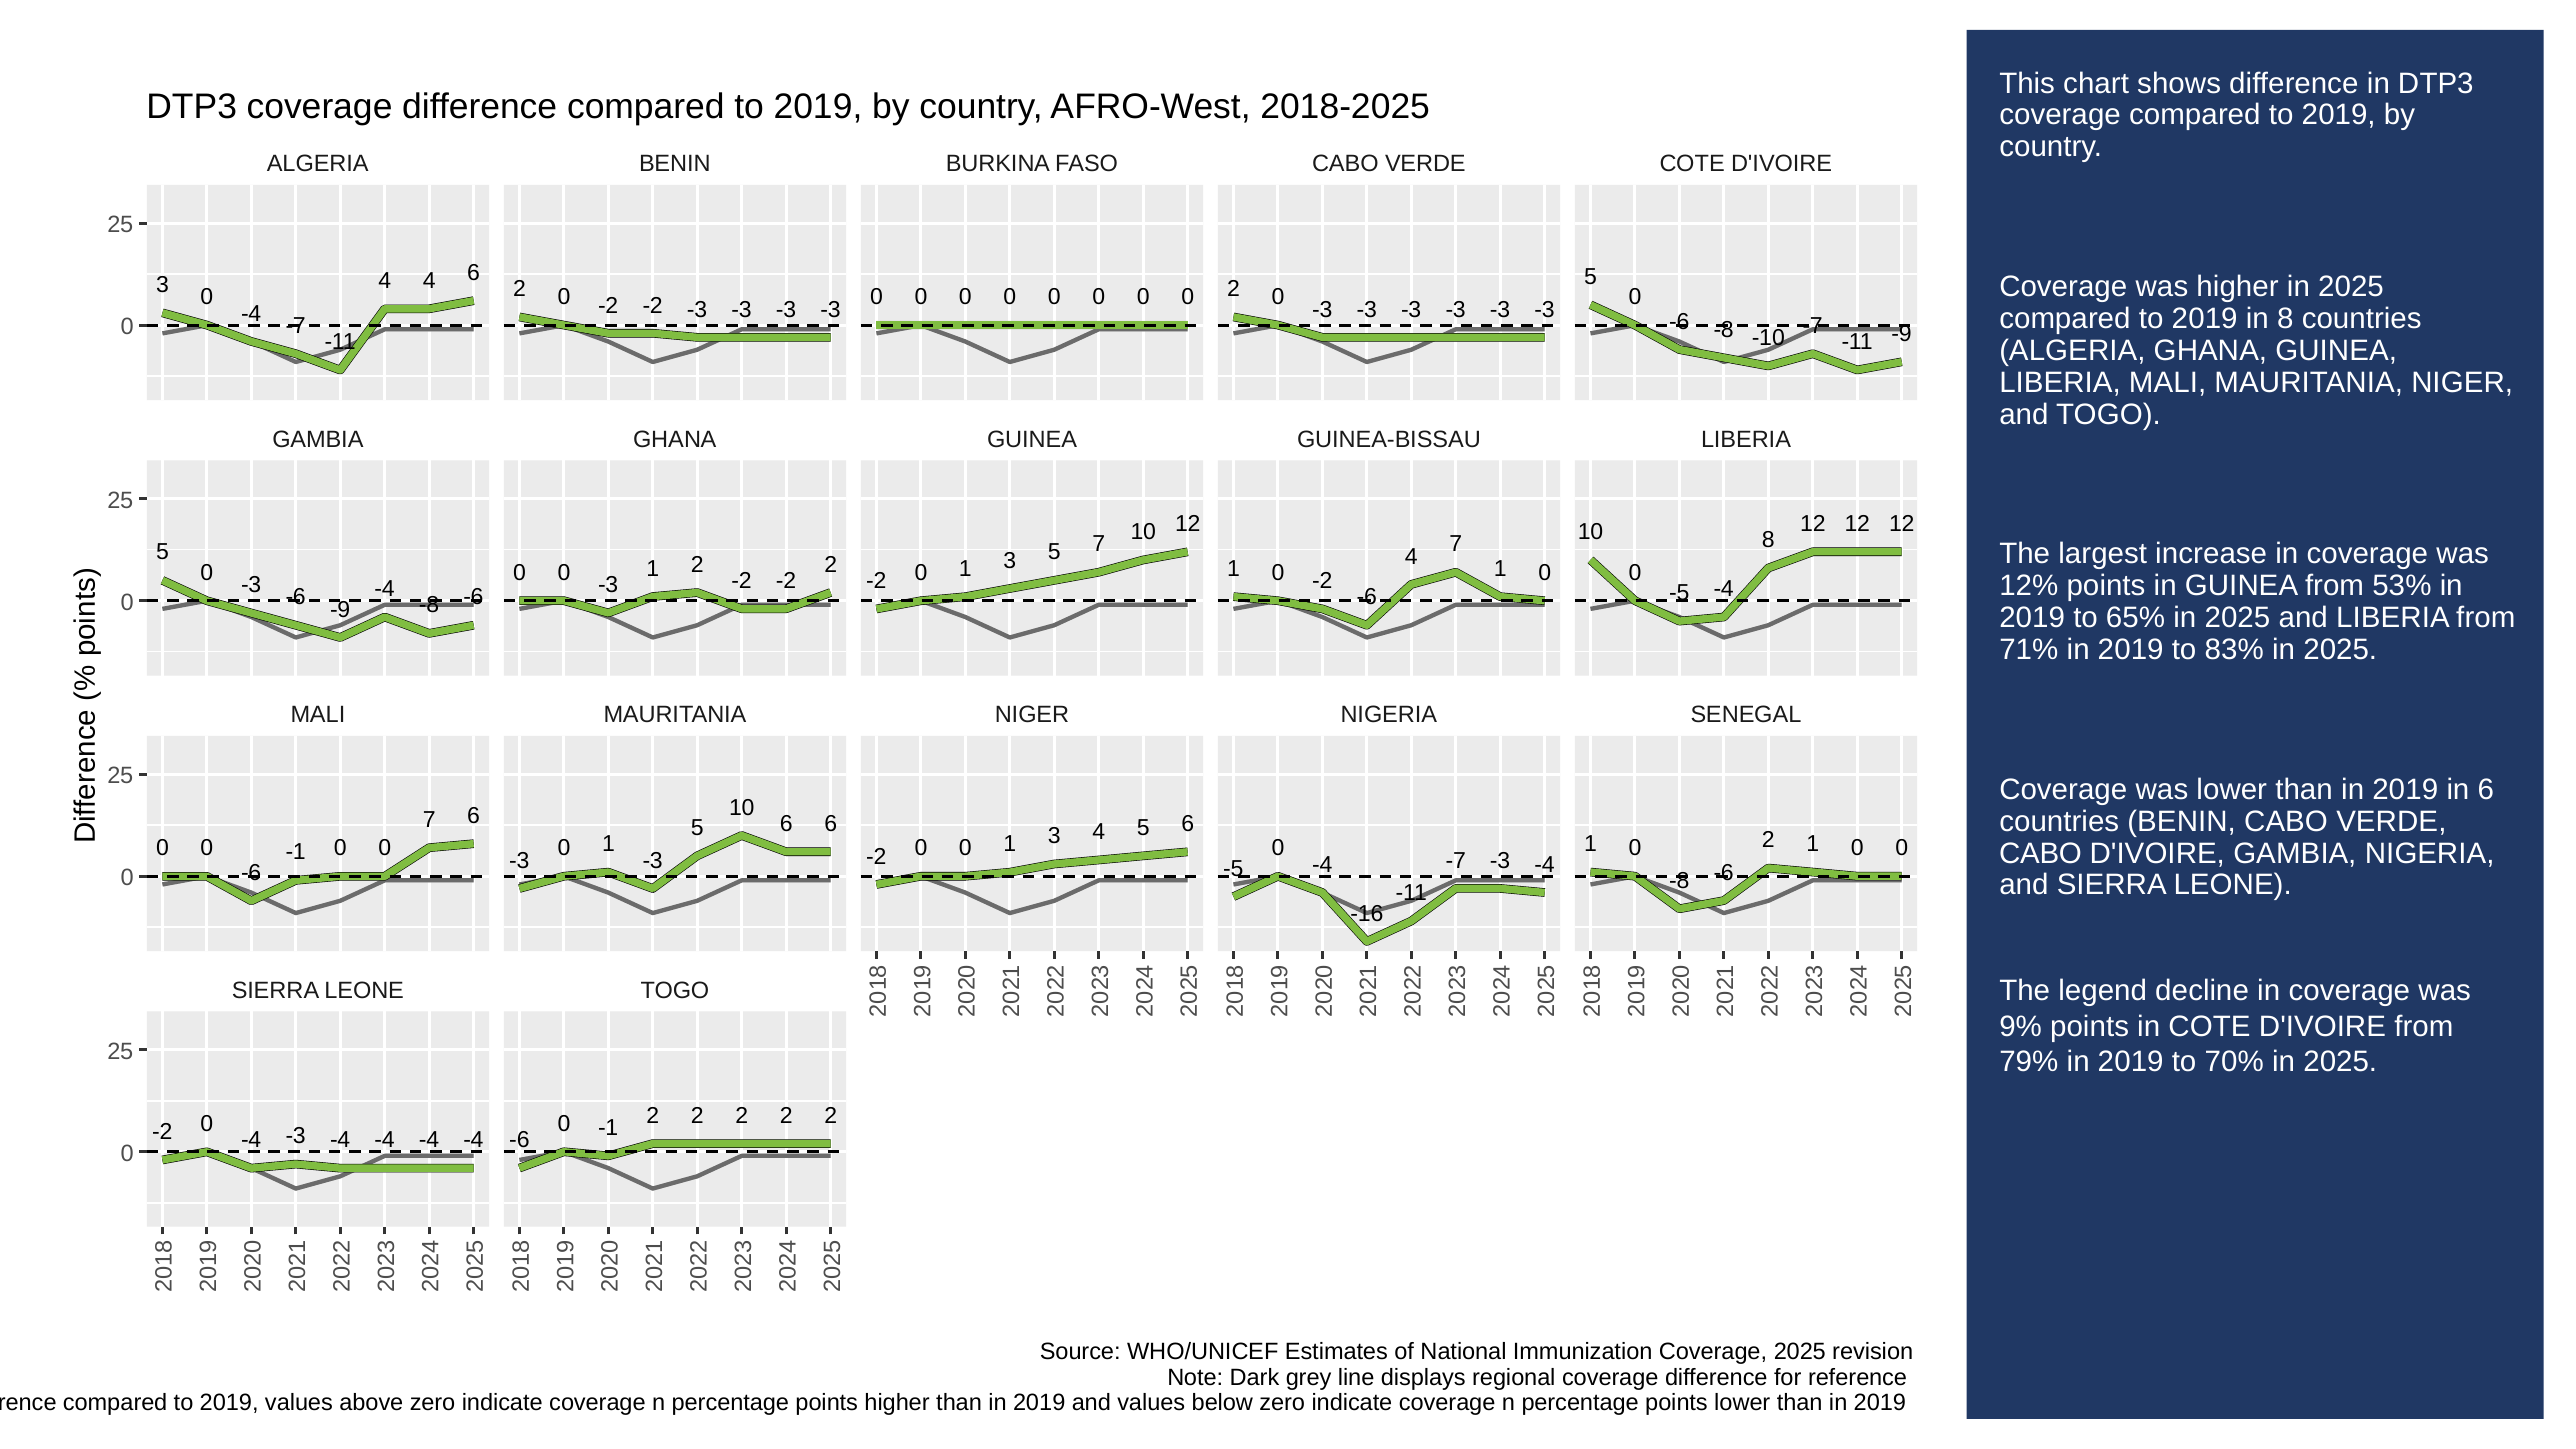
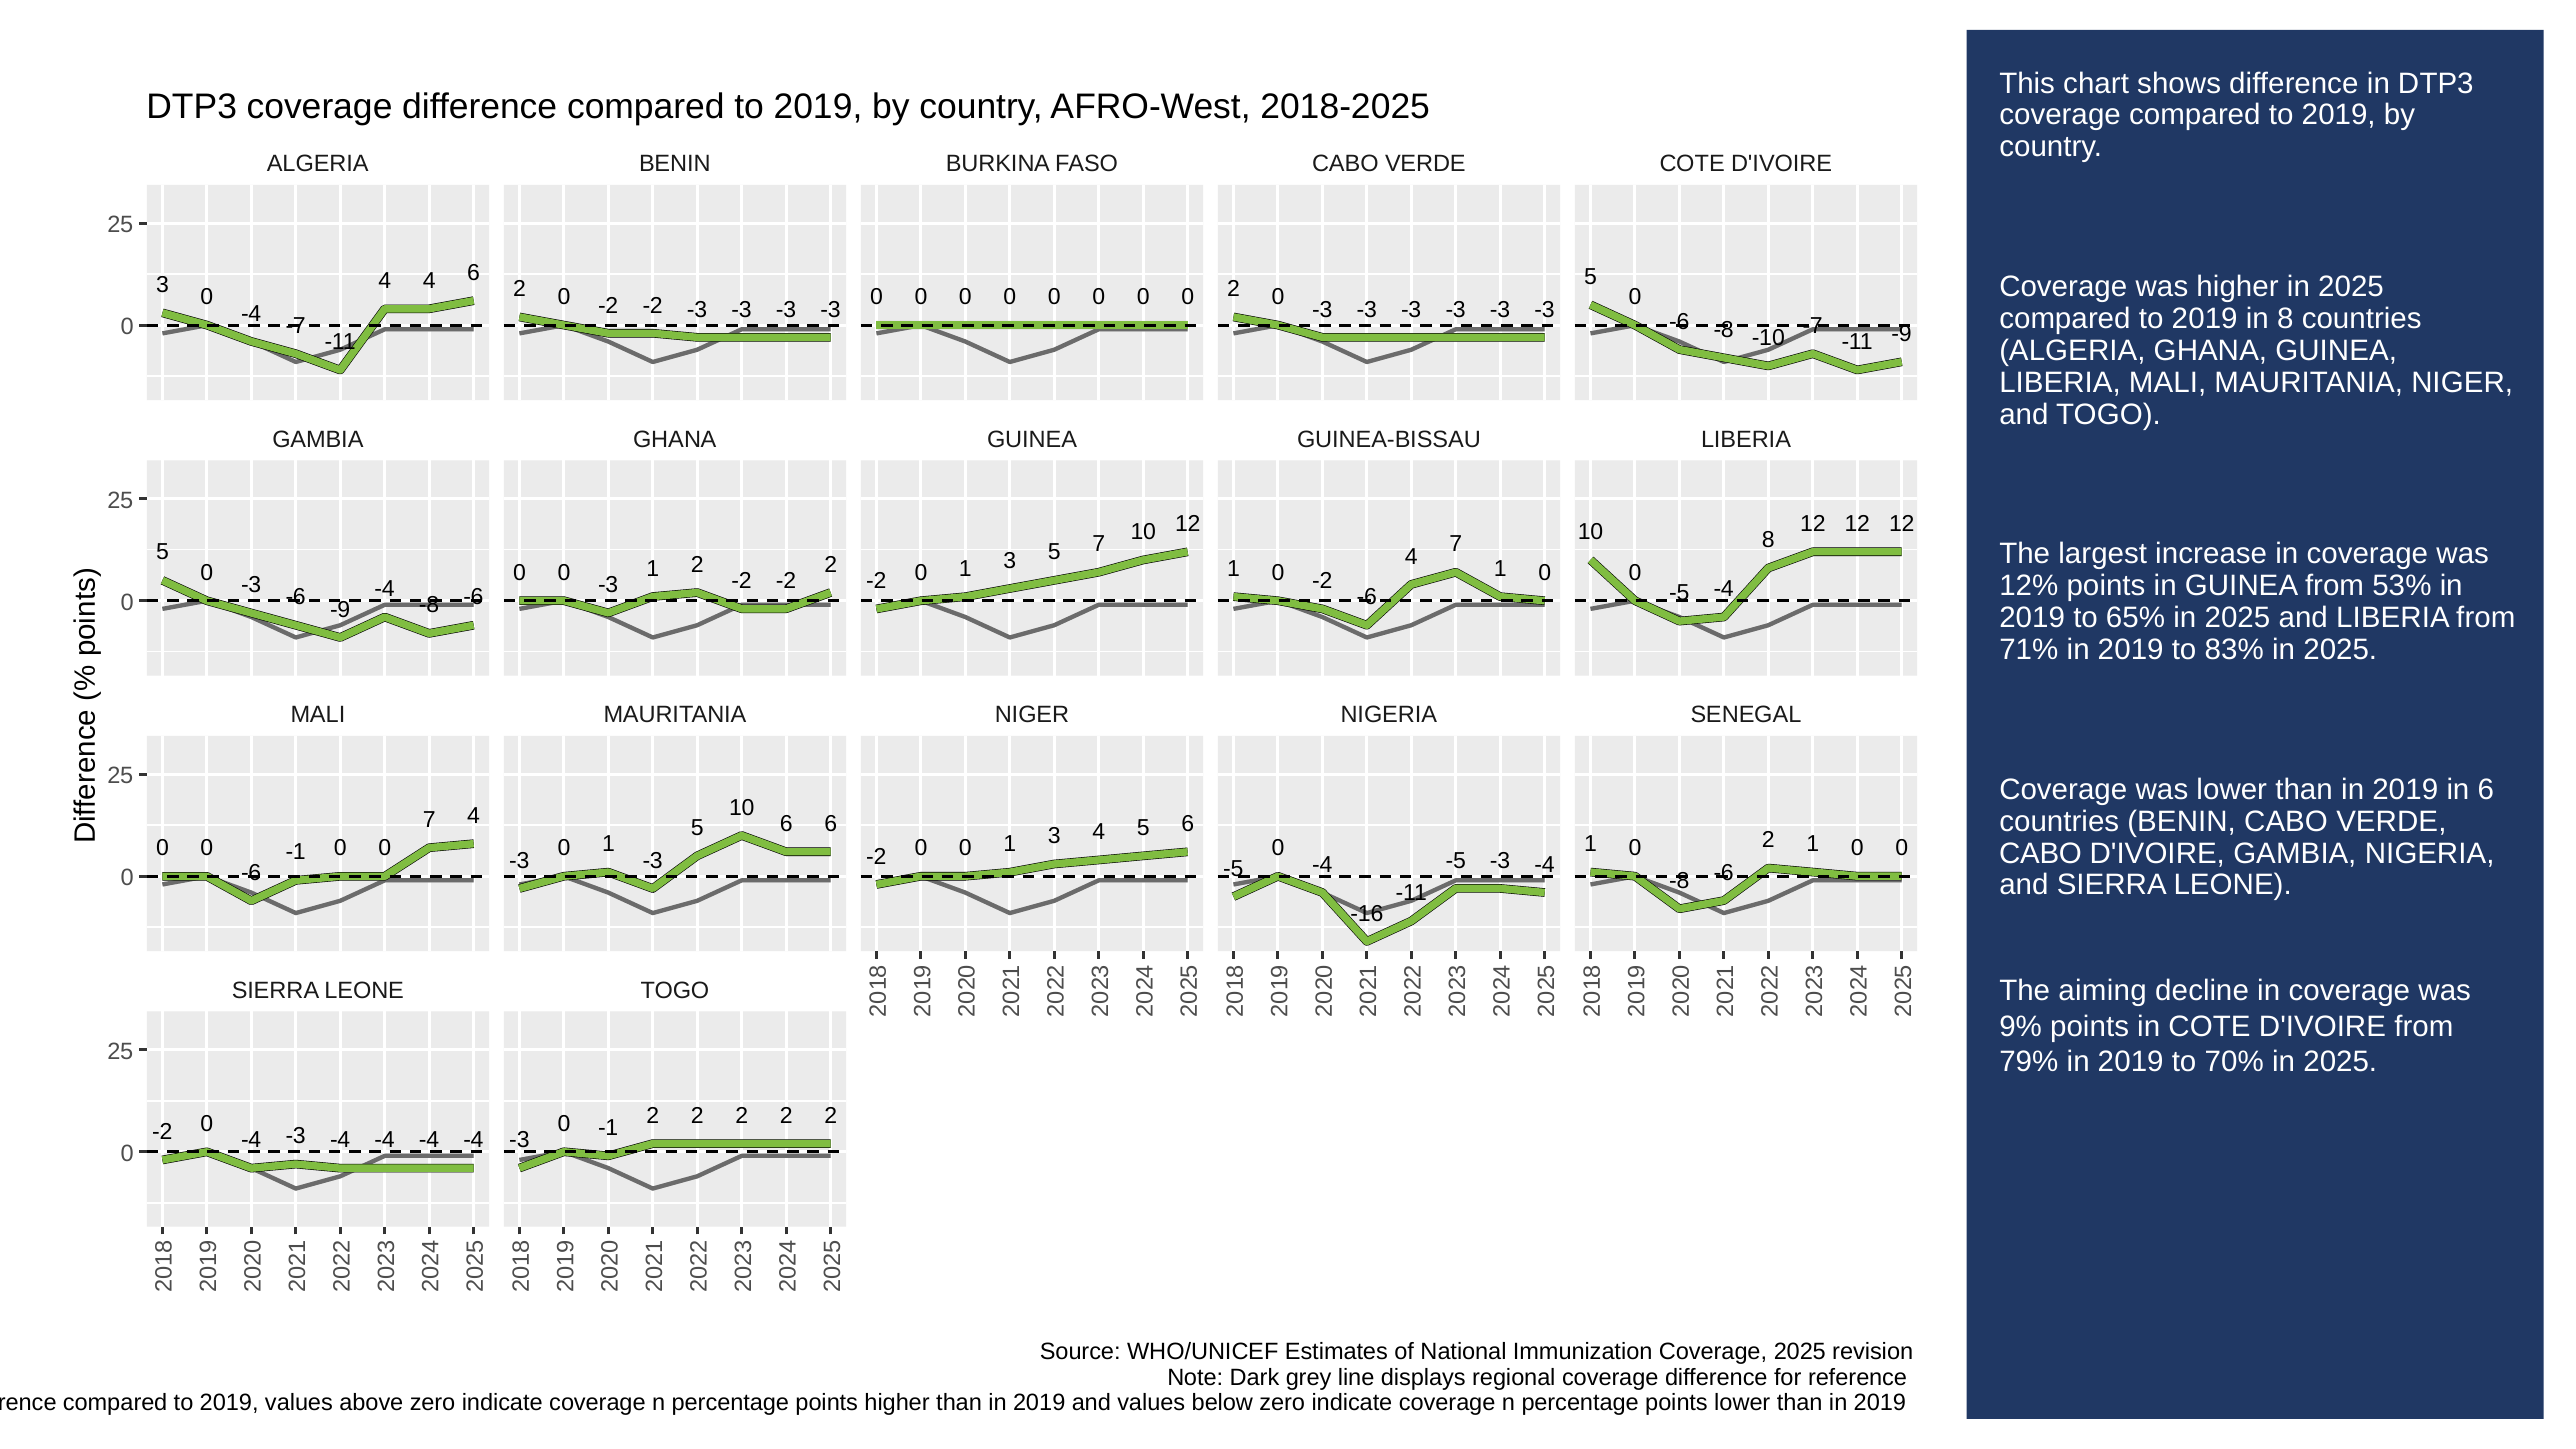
7 6: 6 -> 4
-7 at (1456, 861): -7 -> -5
legend: legend -> aiming
-6 at (519, 1140): -6 -> -3
